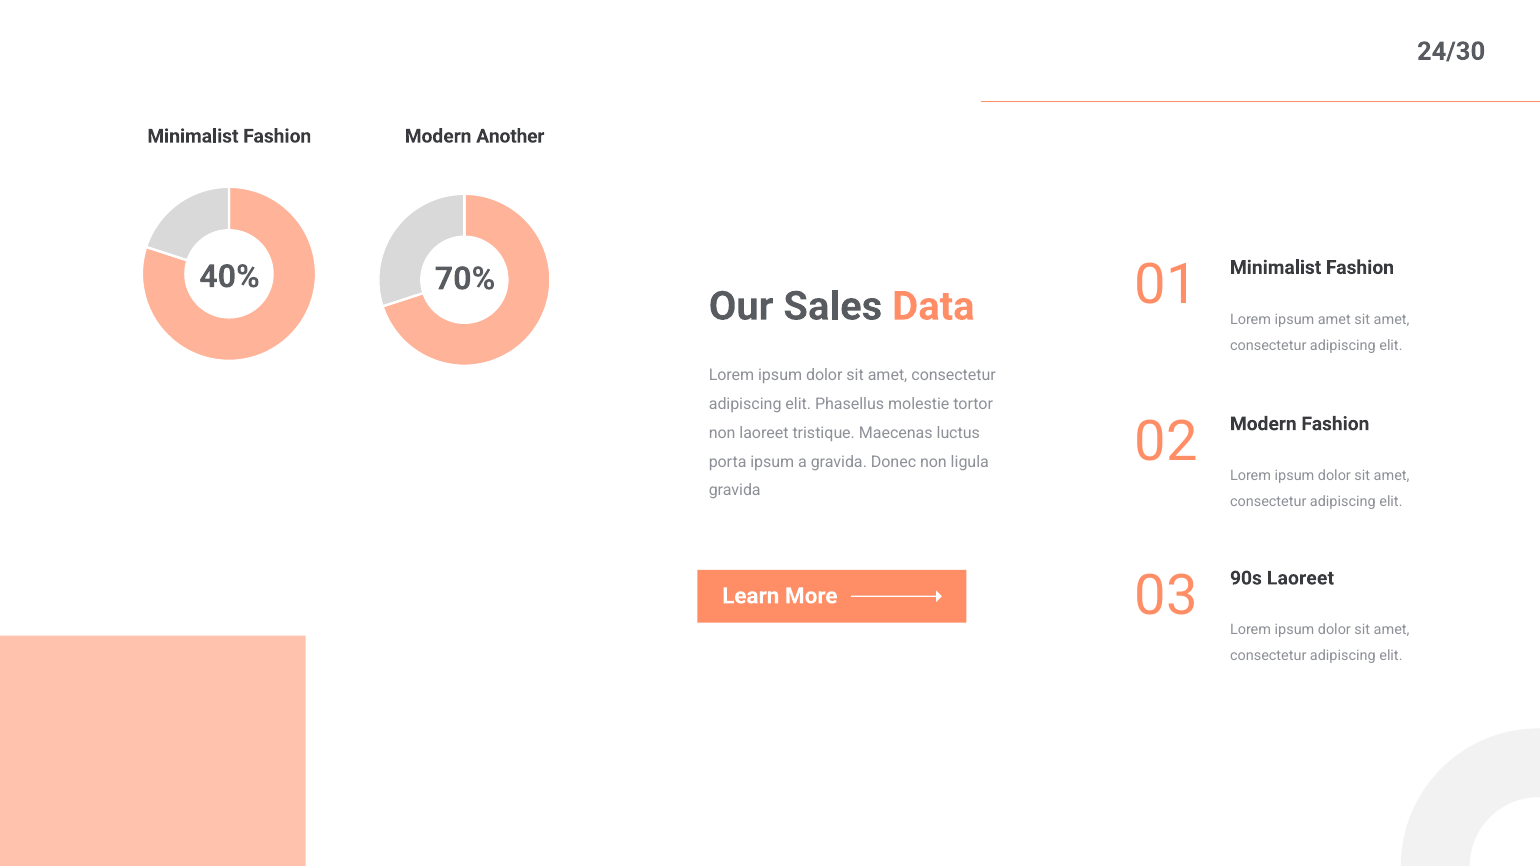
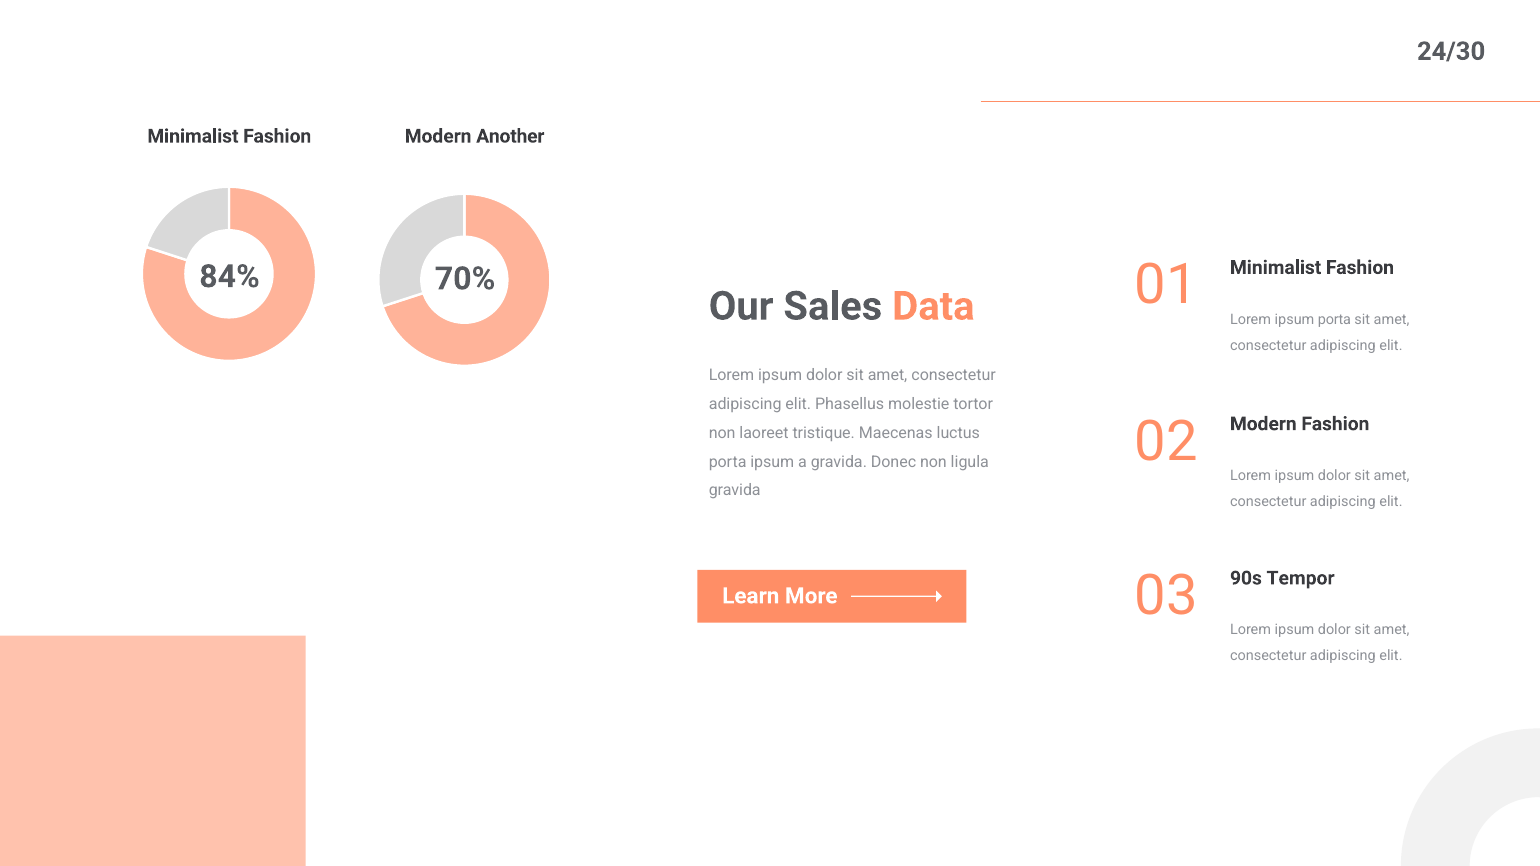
40%: 40% -> 84%
ipsum amet: amet -> porta
90s Laoreet: Laoreet -> Tempor
